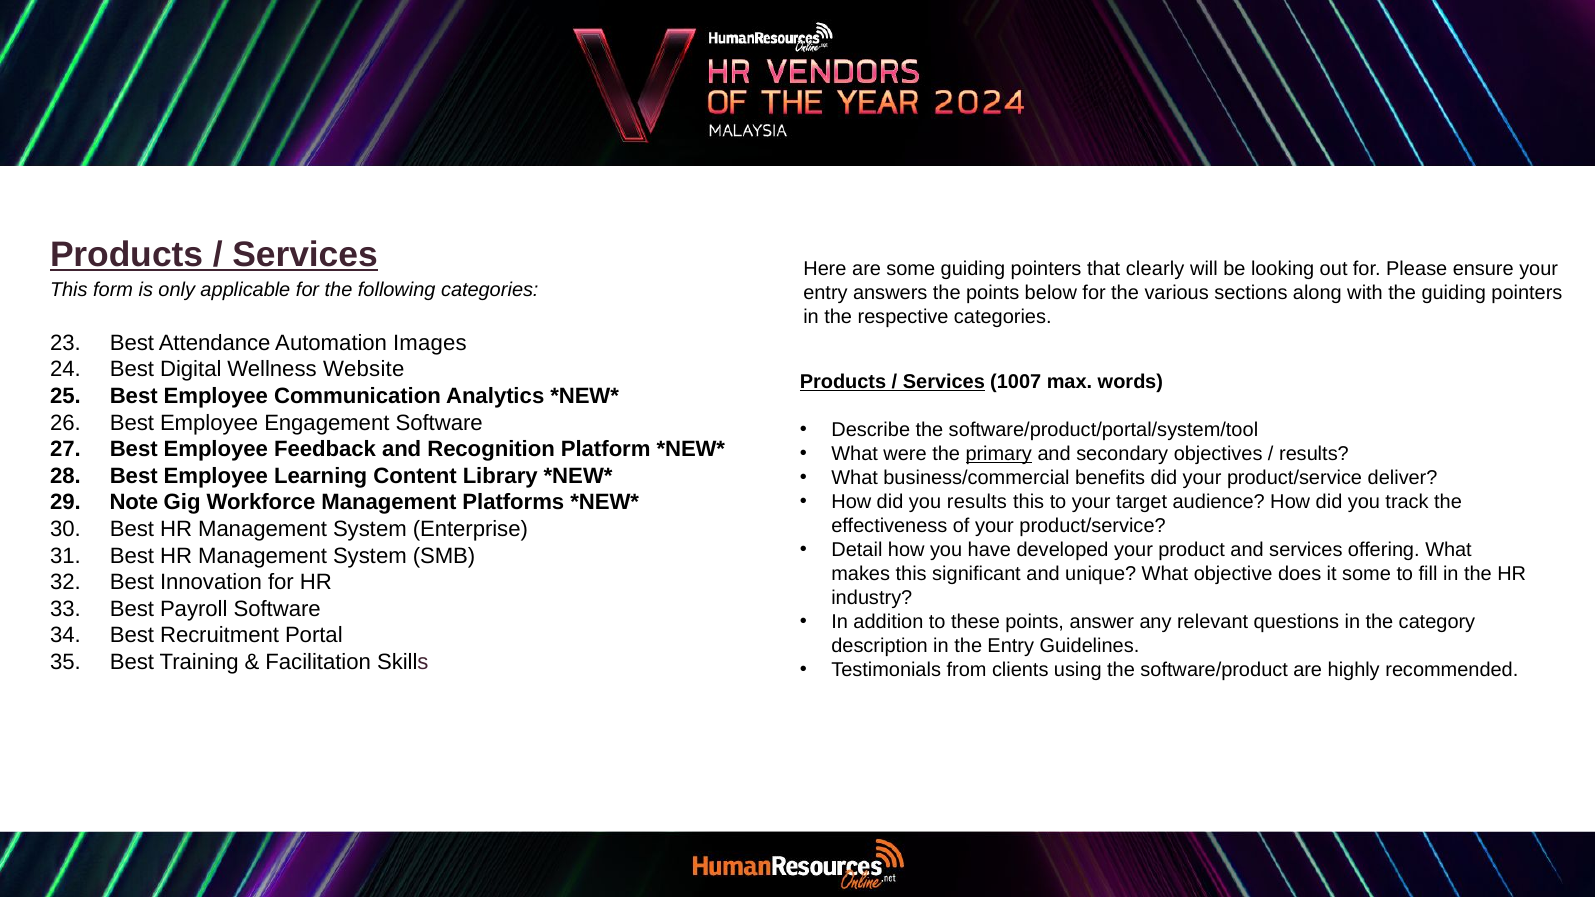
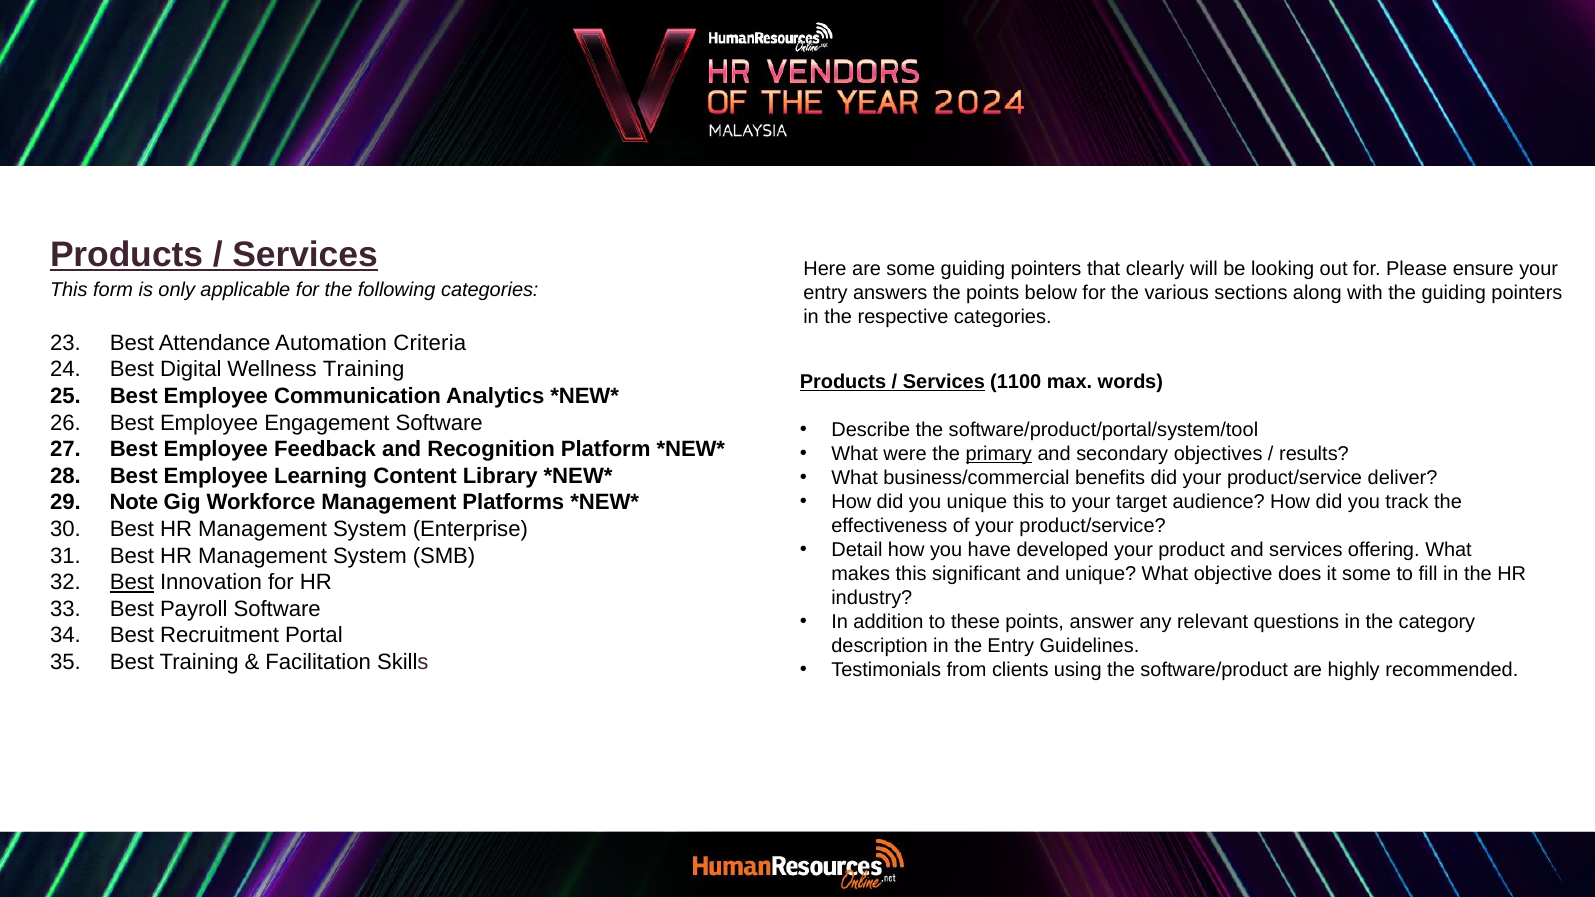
Images: Images -> Criteria
Wellness Website: Website -> Training
1007: 1007 -> 1100
you results: results -> unique
Best at (132, 583) underline: none -> present
